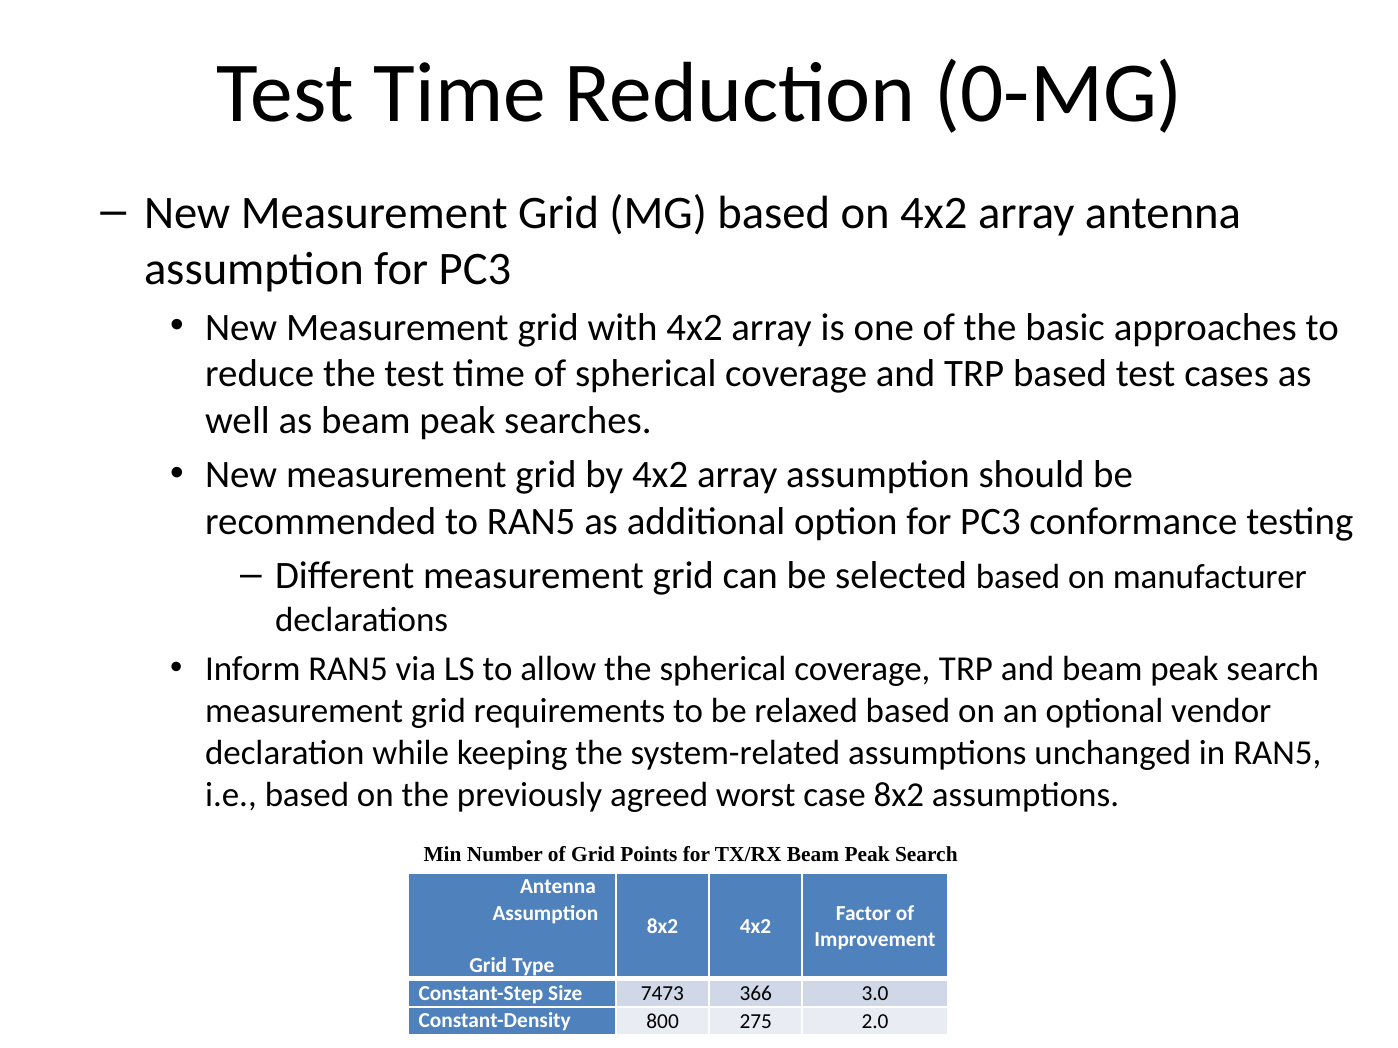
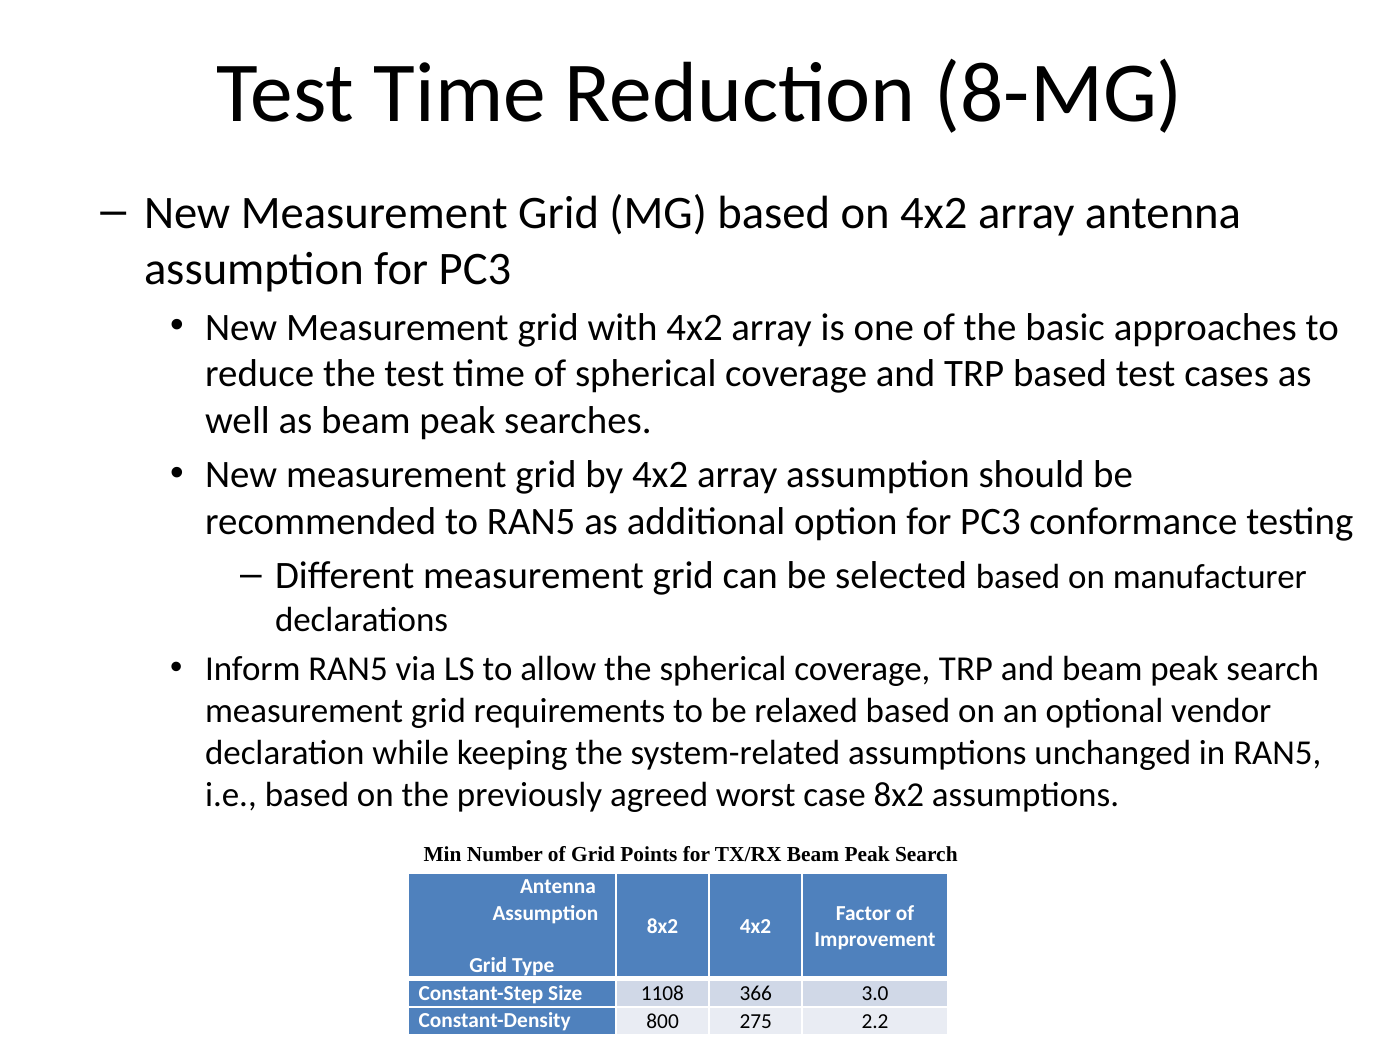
0-MG: 0-MG -> 8-MG
7473: 7473 -> 1108
2.0: 2.0 -> 2.2
